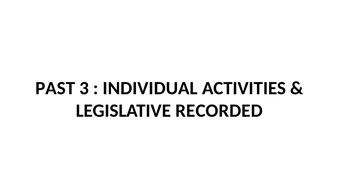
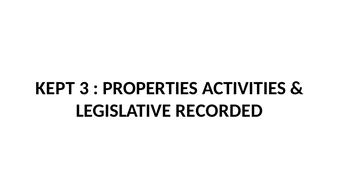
PAST: PAST -> KEPT
INDIVIDUAL: INDIVIDUAL -> PROPERTIES
